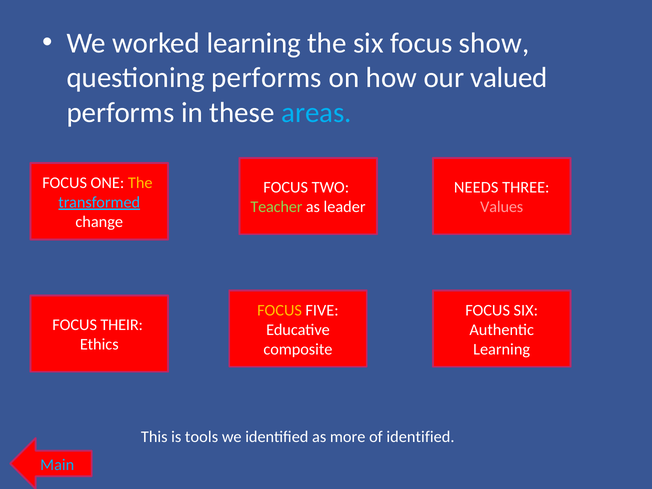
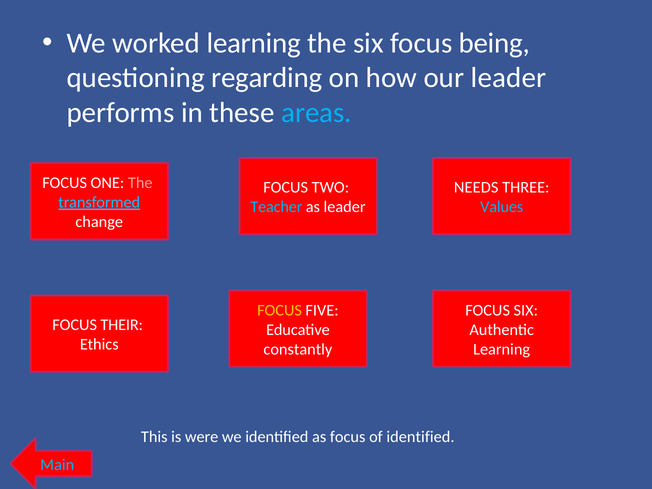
show: show -> being
questioning performs: performs -> regarding
our valued: valued -> leader
The at (140, 183) colour: yellow -> pink
Teacher colour: light green -> light blue
Values colour: pink -> light blue
composite: composite -> constantly
tools: tools -> were
as more: more -> focus
